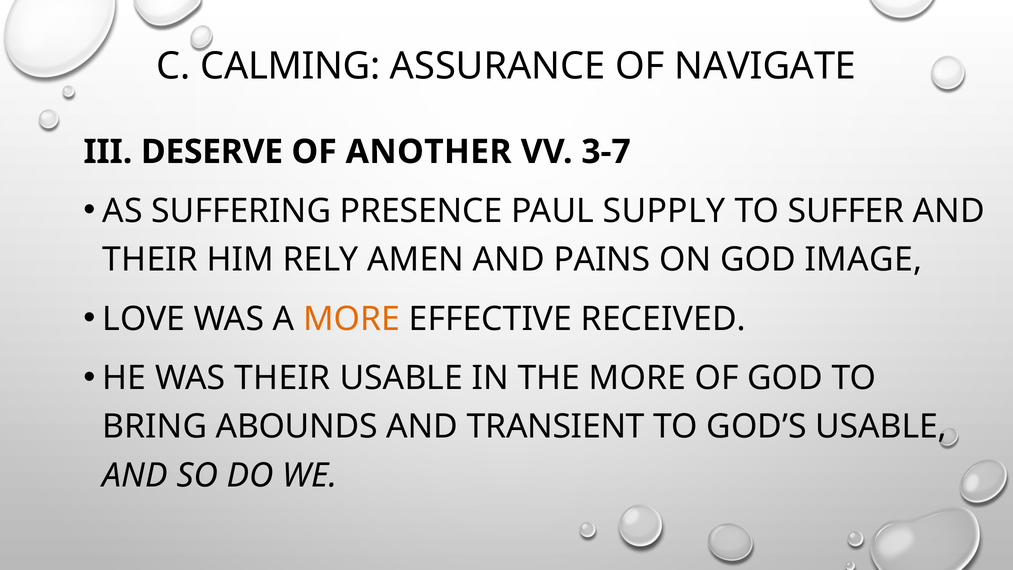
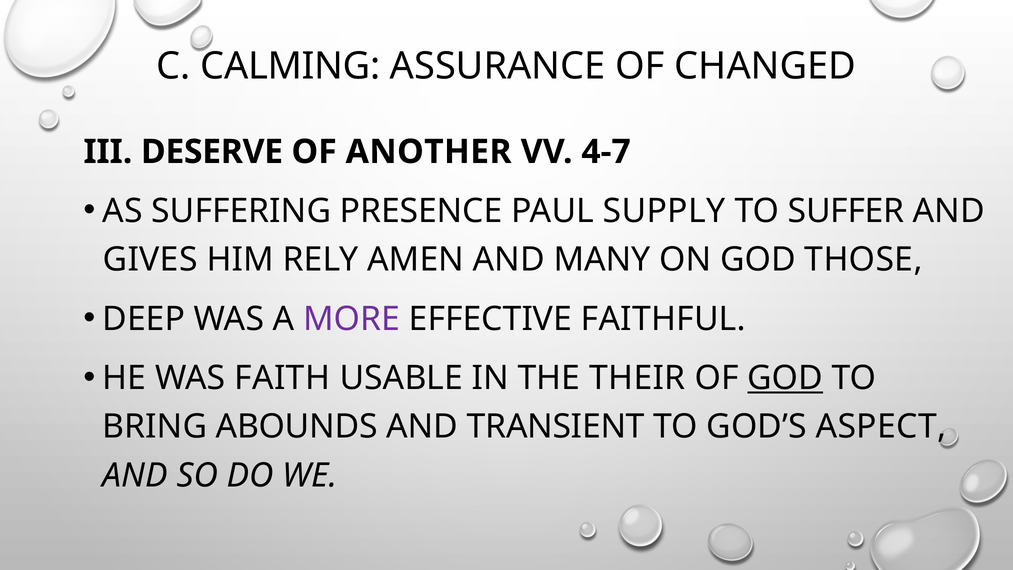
NAVIGATE: NAVIGATE -> CHANGED
3-7: 3-7 -> 4-7
THEIR at (150, 260): THEIR -> GIVES
PAINS: PAINS -> MANY
IMAGE: IMAGE -> THOSE
LOVE: LOVE -> DEEP
MORE at (352, 319) colour: orange -> purple
RECEIVED: RECEIVED -> FAITHFUL
WAS THEIR: THEIR -> FAITH
THE MORE: MORE -> THEIR
GOD at (785, 378) underline: none -> present
GOD’S USABLE: USABLE -> ASPECT
